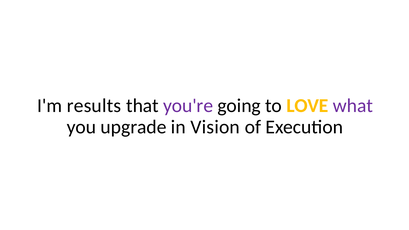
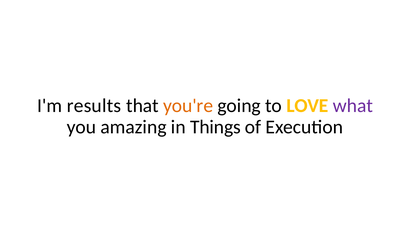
you're colour: purple -> orange
upgrade: upgrade -> amazing
Vision: Vision -> Things
